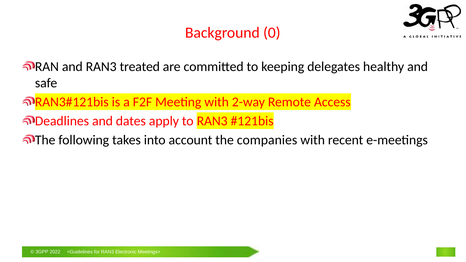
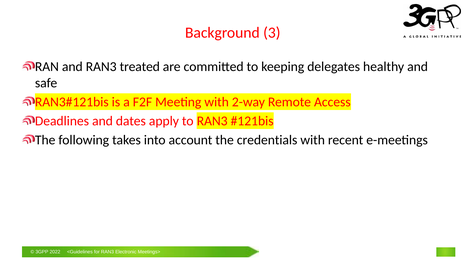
0: 0 -> 3
companies: companies -> credentials
